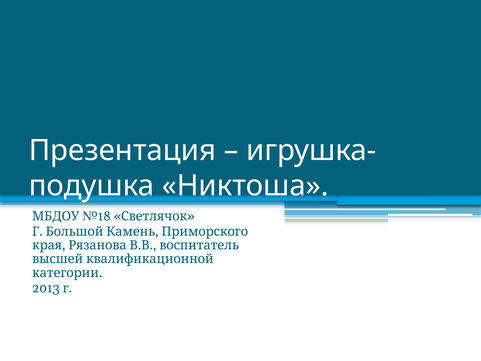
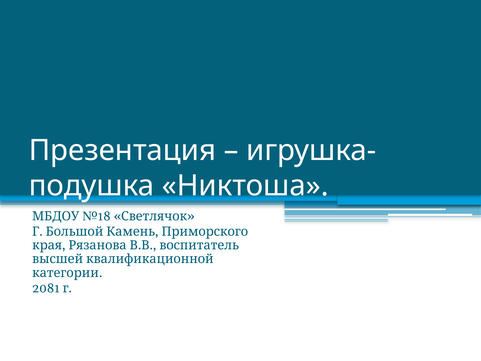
2013: 2013 -> 2081
